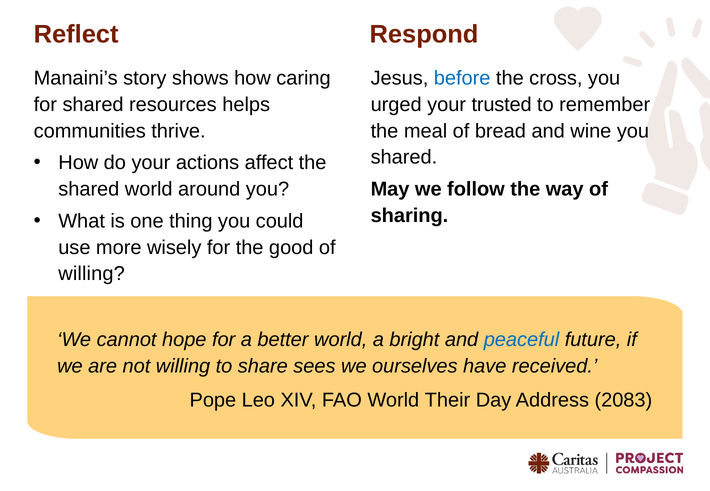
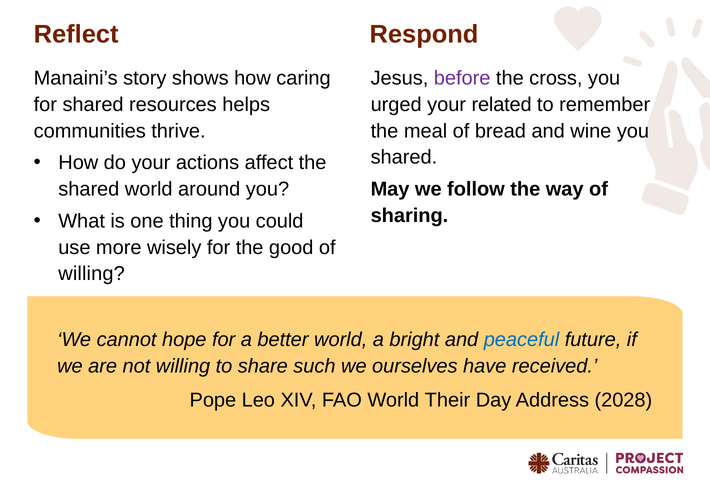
before colour: blue -> purple
trusted: trusted -> related
sees: sees -> such
2083: 2083 -> 2028
